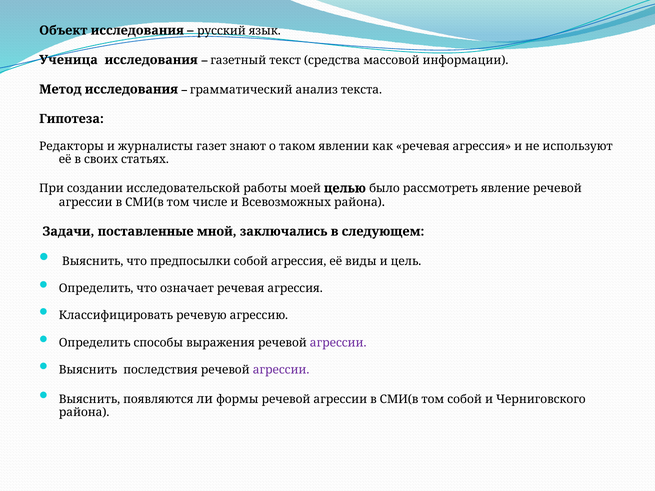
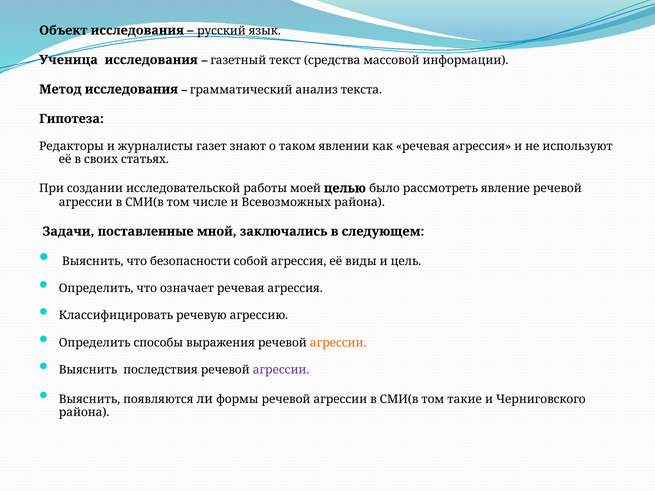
предпосылки: предпосылки -> безопасности
агрессии at (338, 343) colour: purple -> orange
том собой: собой -> такие
